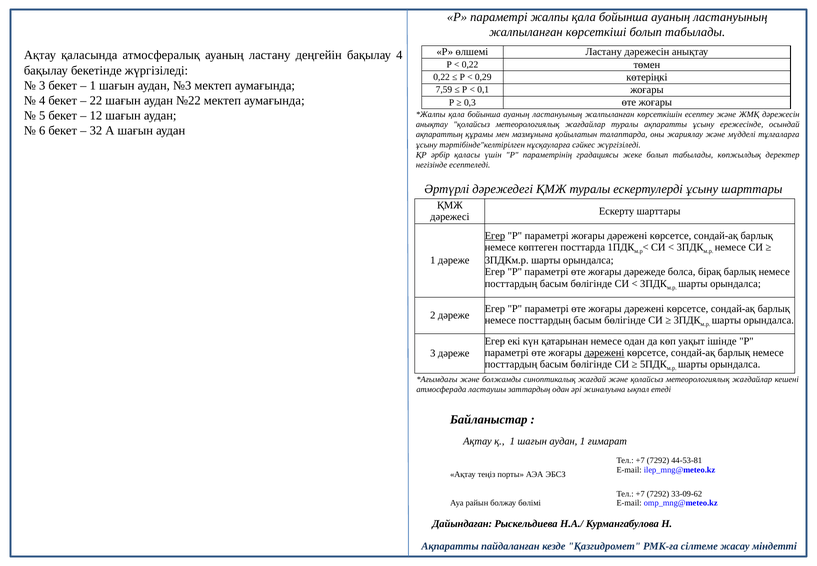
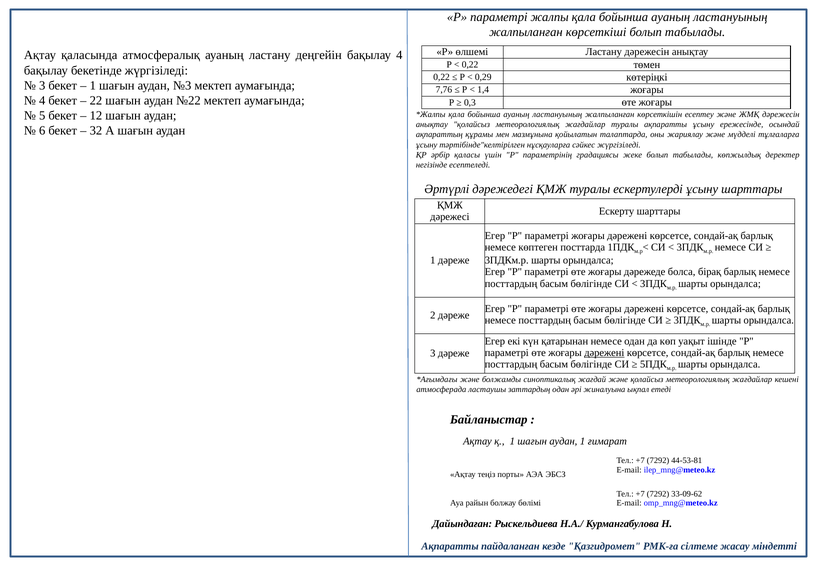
7,59: 7,59 -> 7,76
0,1: 0,1 -> 1,4
Егер at (495, 236) underline: present -> none
